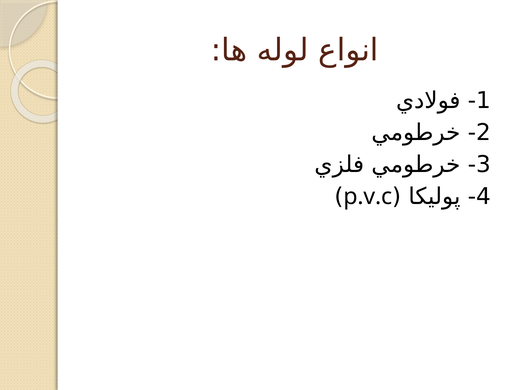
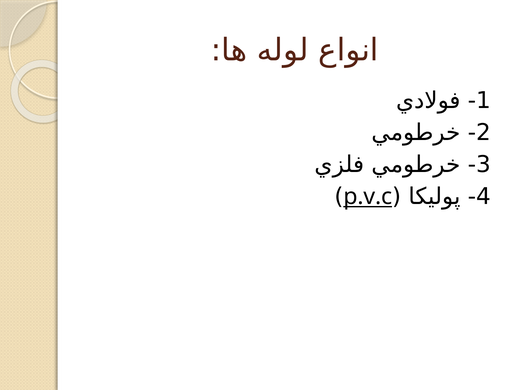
p.v.c underline: none -> present
